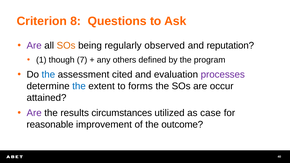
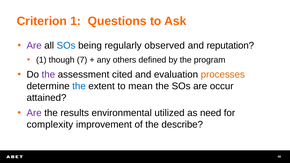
Criterion 8: 8 -> 1
SOs at (66, 46) colour: orange -> blue
the at (48, 75) colour: blue -> purple
processes colour: purple -> orange
forms: forms -> mean
circumstances: circumstances -> environmental
case: case -> need
reasonable: reasonable -> complexity
outcome: outcome -> describe
